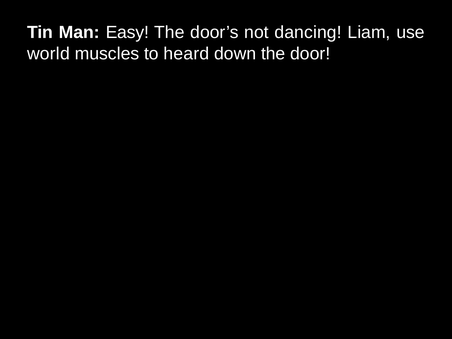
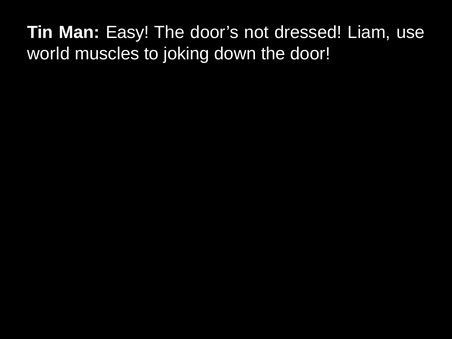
dancing: dancing -> dressed
heard: heard -> joking
